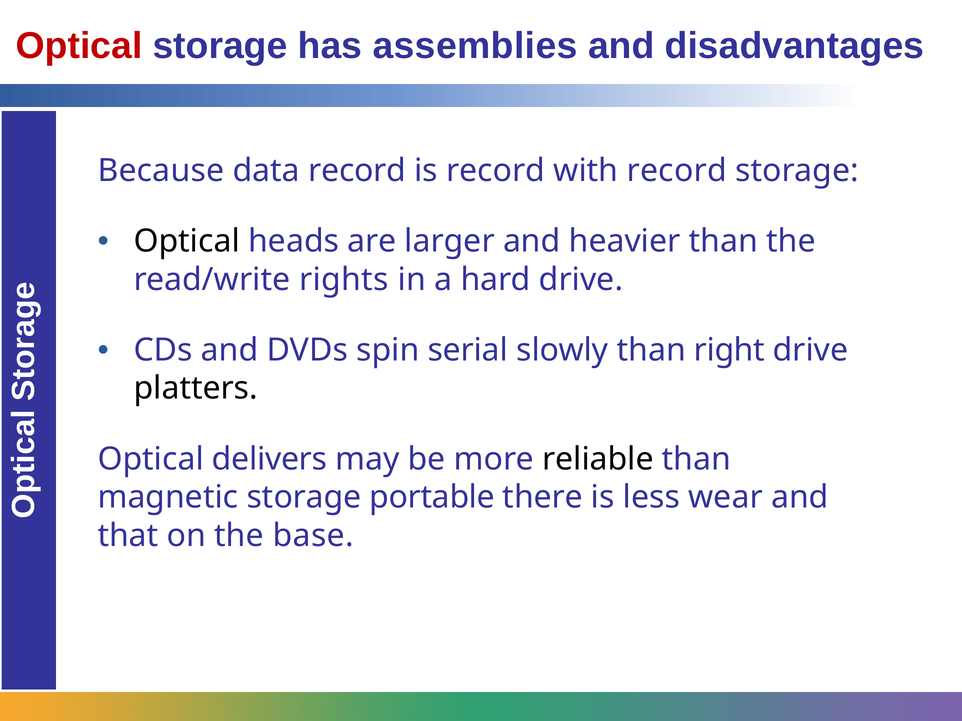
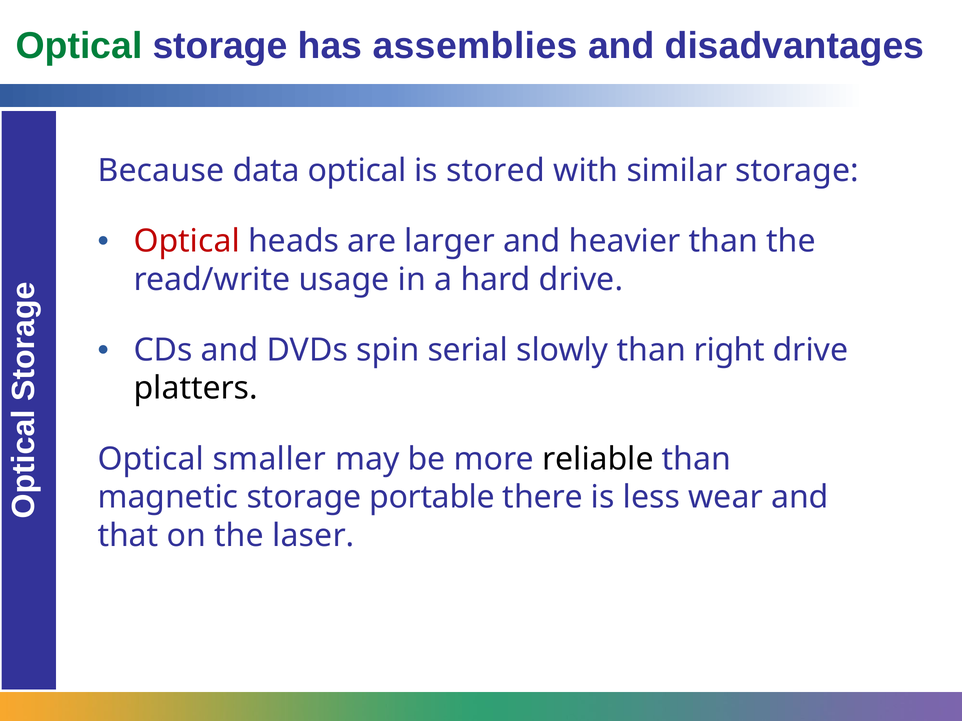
Optical at (79, 46) colour: red -> green
data record: record -> optical
is record: record -> stored
with record: record -> similar
Optical at (187, 241) colour: black -> red
rights: rights -> usage
delivers: delivers -> smaller
base: base -> laser
